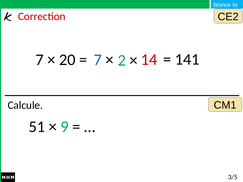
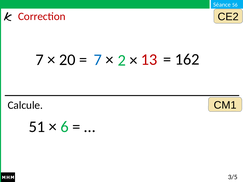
14: 14 -> 13
141: 141 -> 162
9: 9 -> 6
